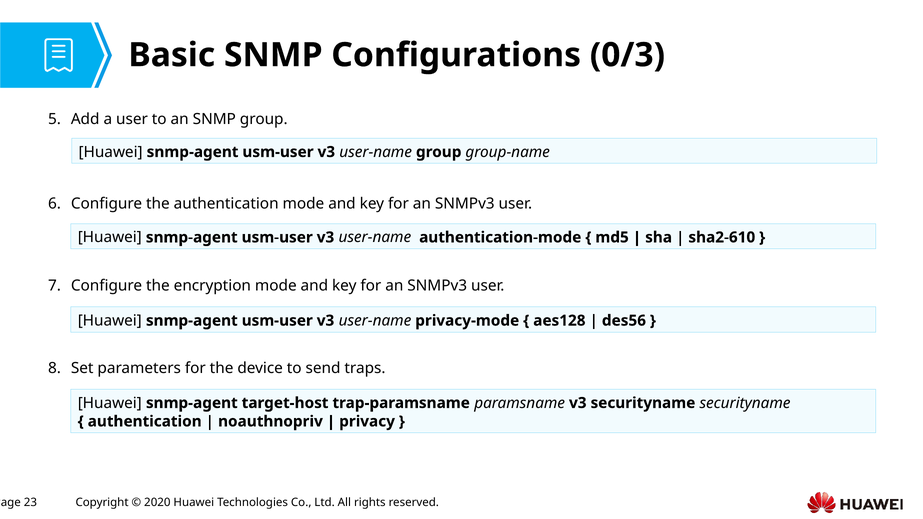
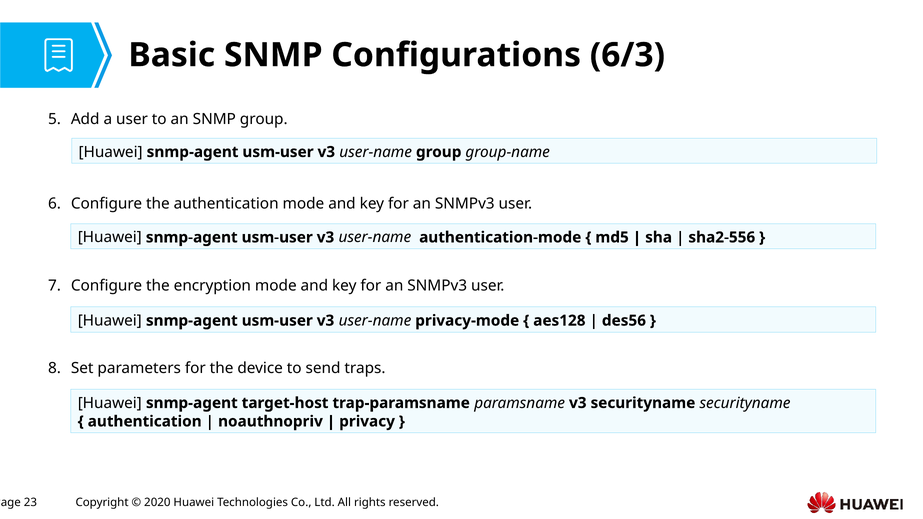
0/3: 0/3 -> 6/3
sha2-610: sha2-610 -> sha2-556
